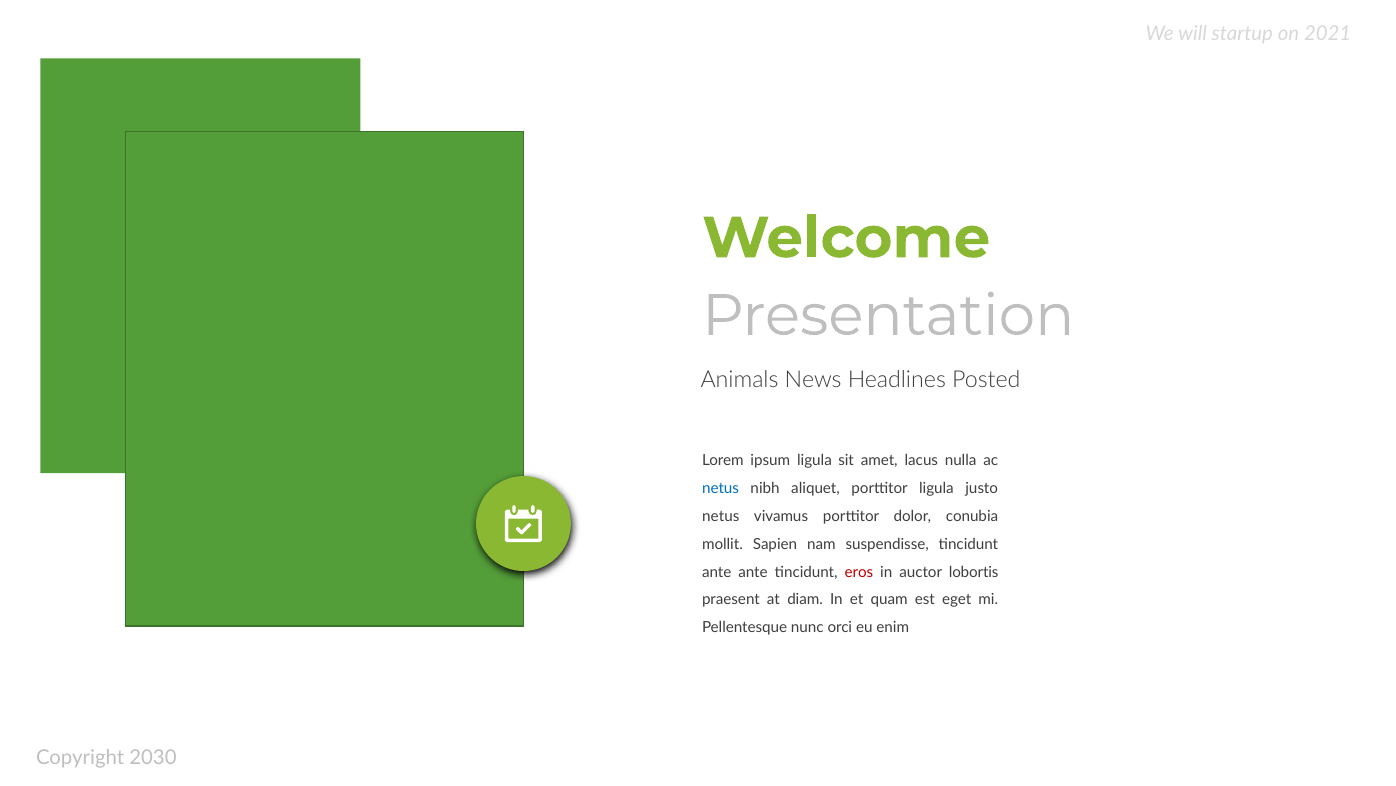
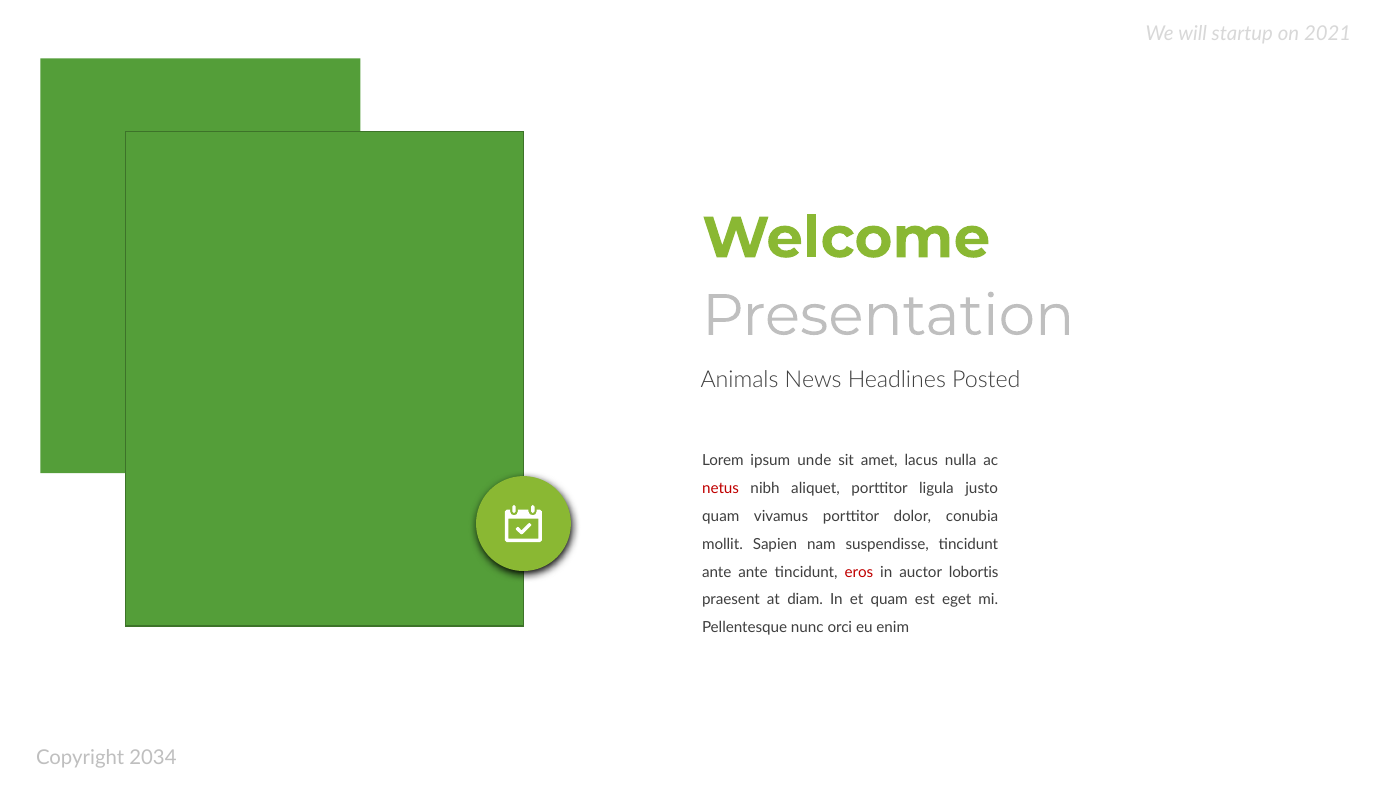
ipsum ligula: ligula -> unde
netus at (721, 488) colour: blue -> red
netus at (721, 516): netus -> quam
2030: 2030 -> 2034
